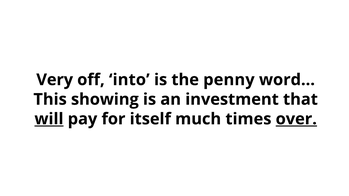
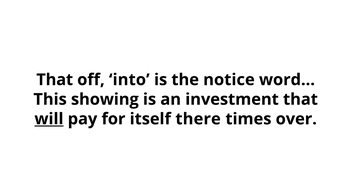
Very at (55, 80): Very -> That
penny: penny -> notice
much: much -> there
over underline: present -> none
